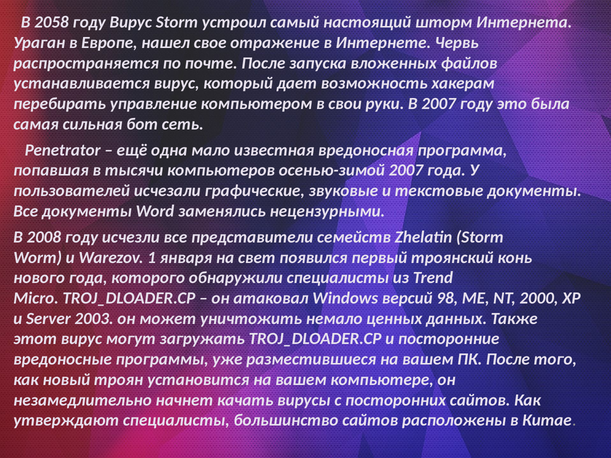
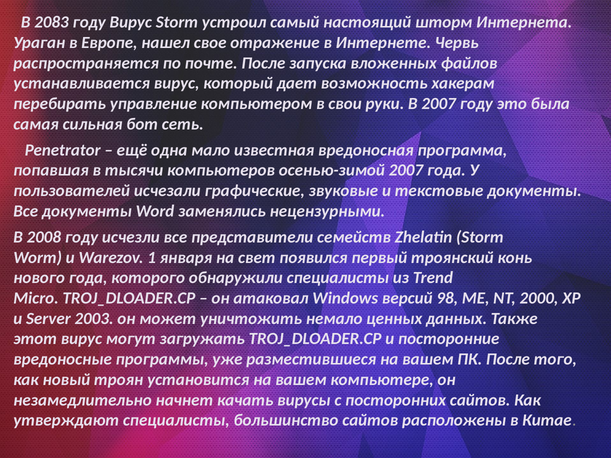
2058: 2058 -> 2083
